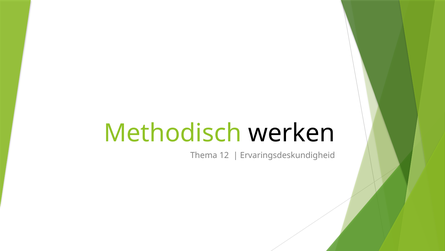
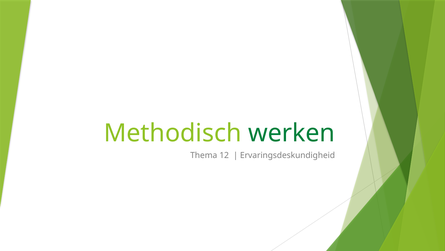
werken colour: black -> green
